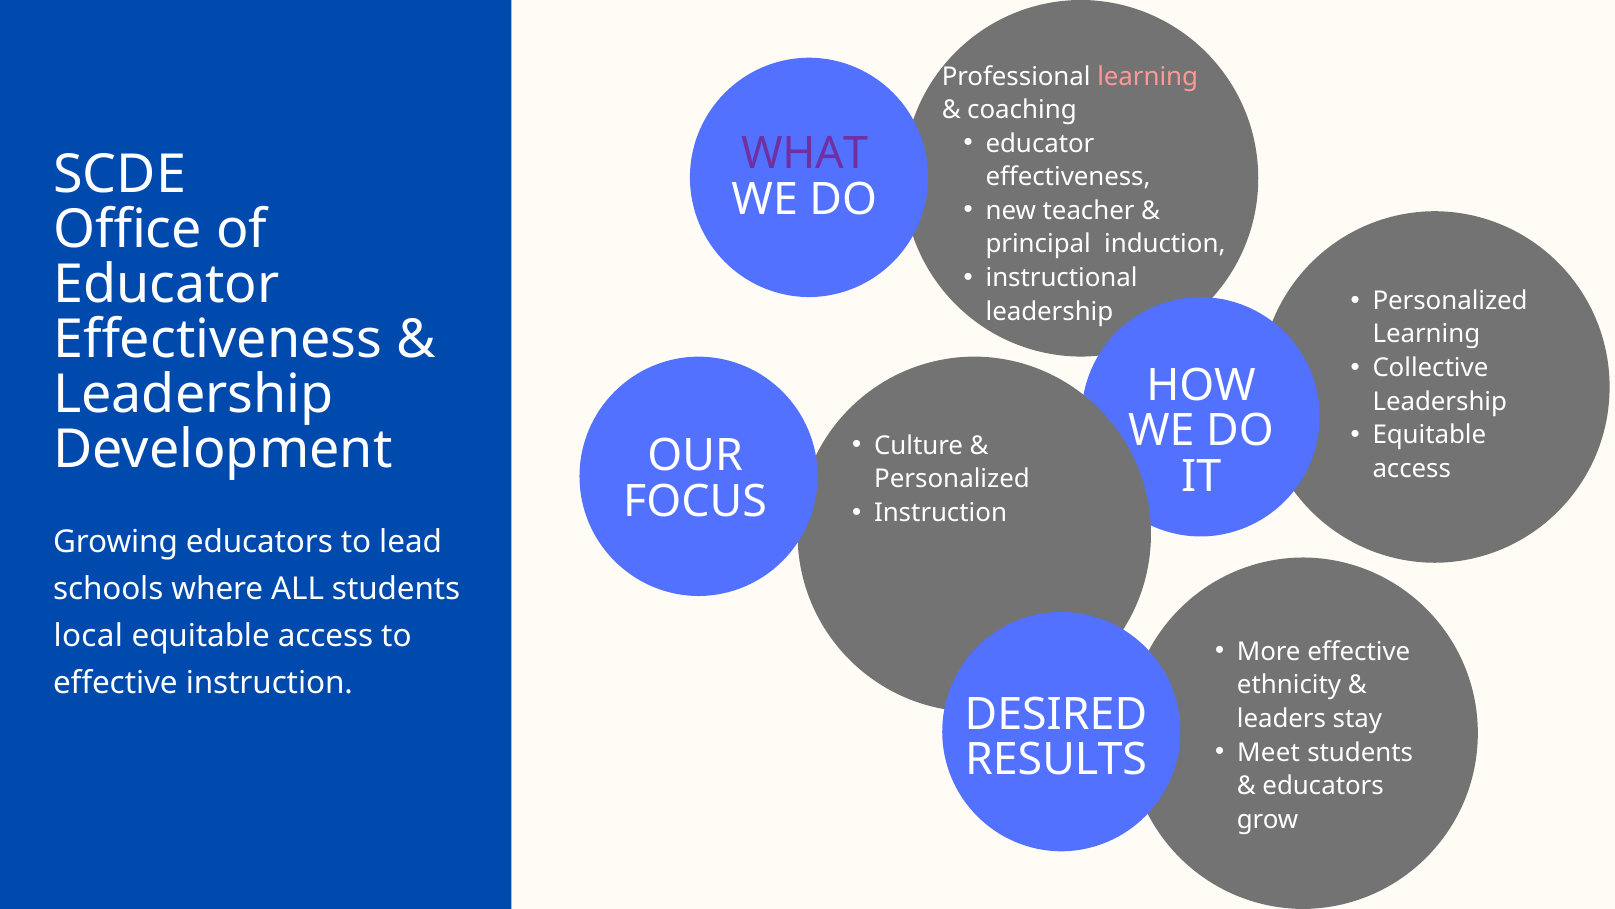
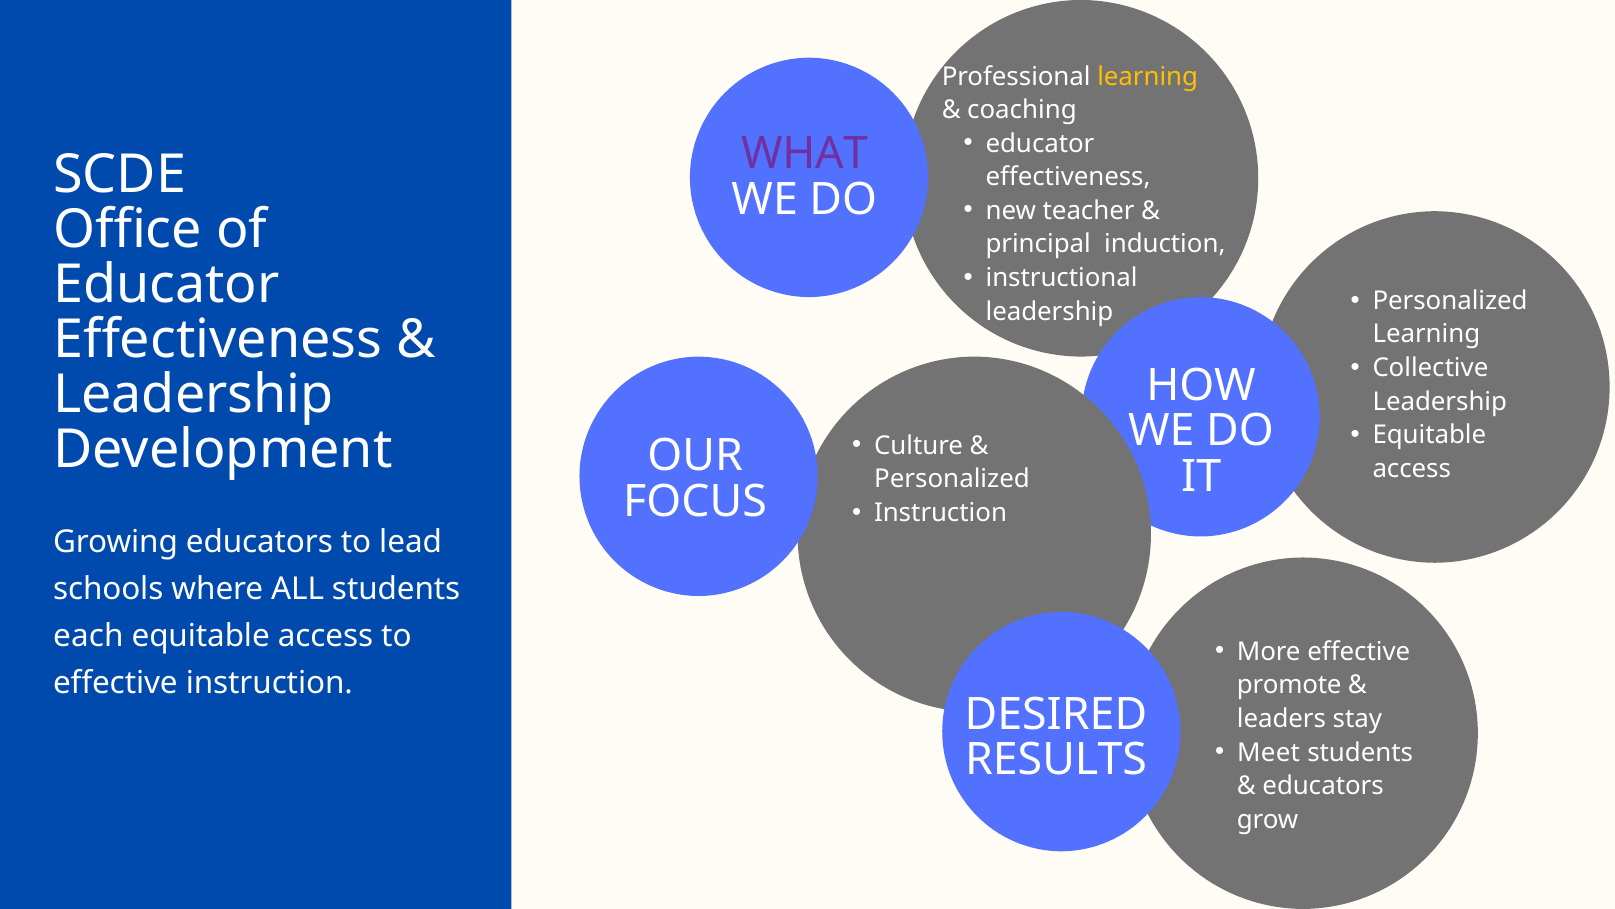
learning at (1148, 77) colour: pink -> yellow
local: local -> each
ethnicity: ethnicity -> promote
